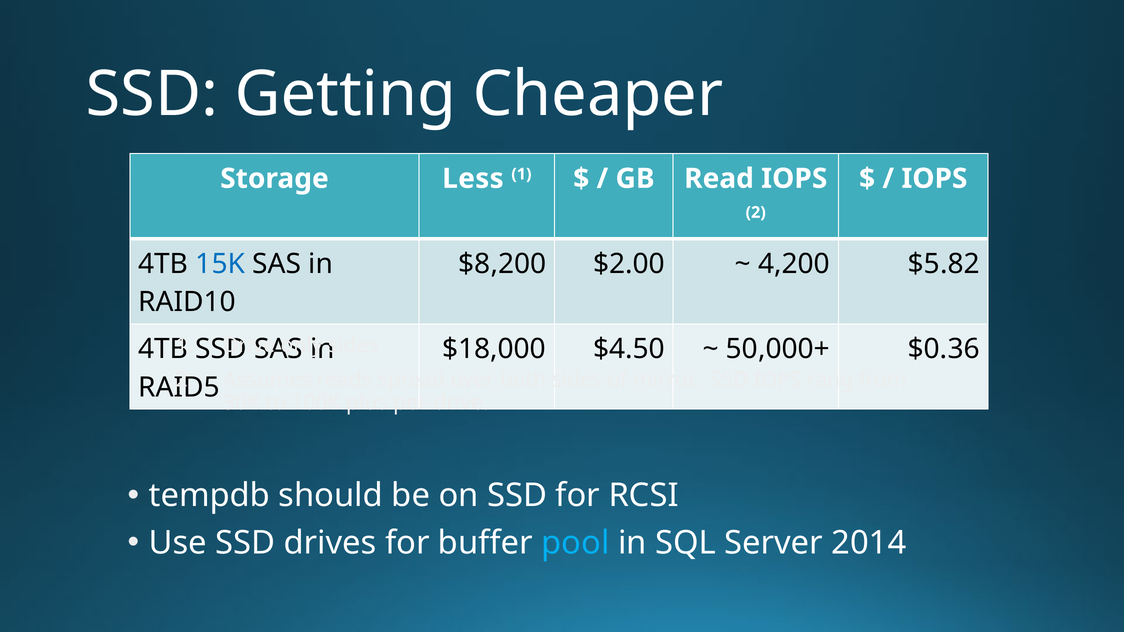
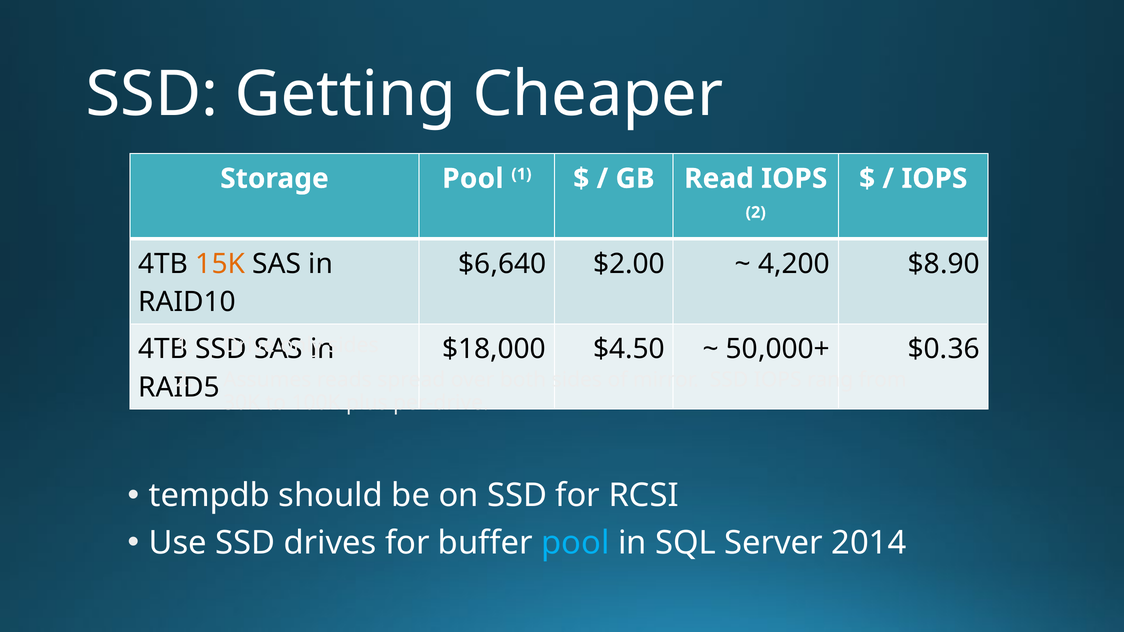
Storage Less: Less -> Pool
15K colour: blue -> orange
$8,200: $8,200 -> $6,640
$5.82: $5.82 -> $8.90
